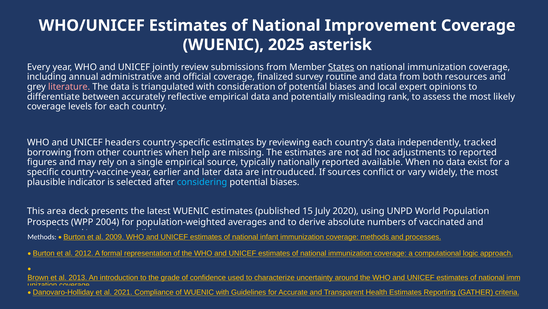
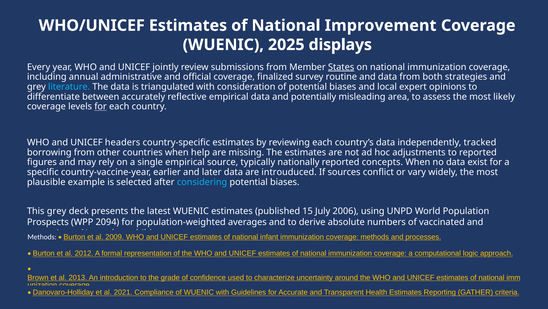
asterisk: asterisk -> displays
resources: resources -> strategies
literature colour: pink -> light blue
rank: rank -> area
for at (101, 106) underline: none -> present
available: available -> concepts
indicator: indicator -> example
This area: area -> grey
2020: 2020 -> 2006
2004: 2004 -> 2094
